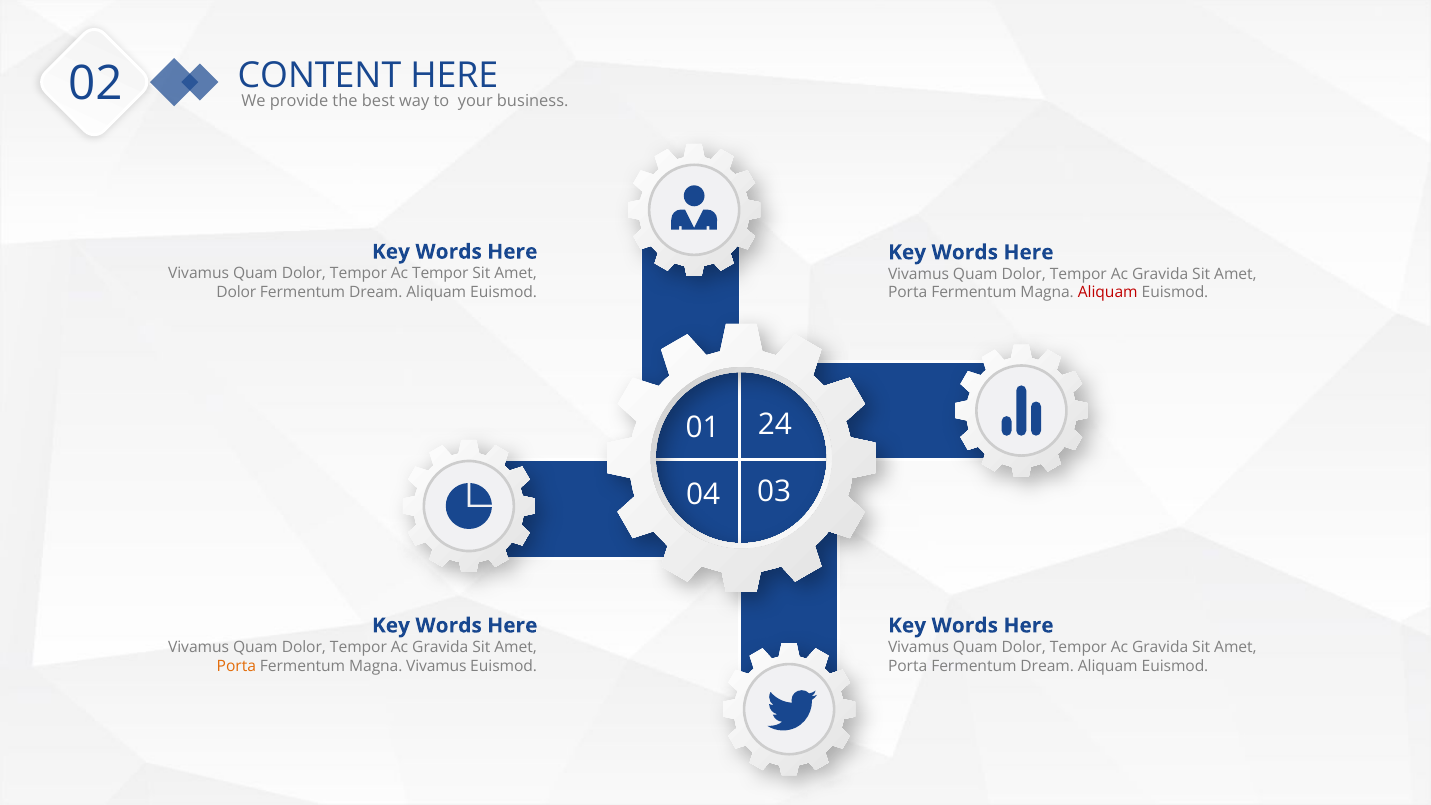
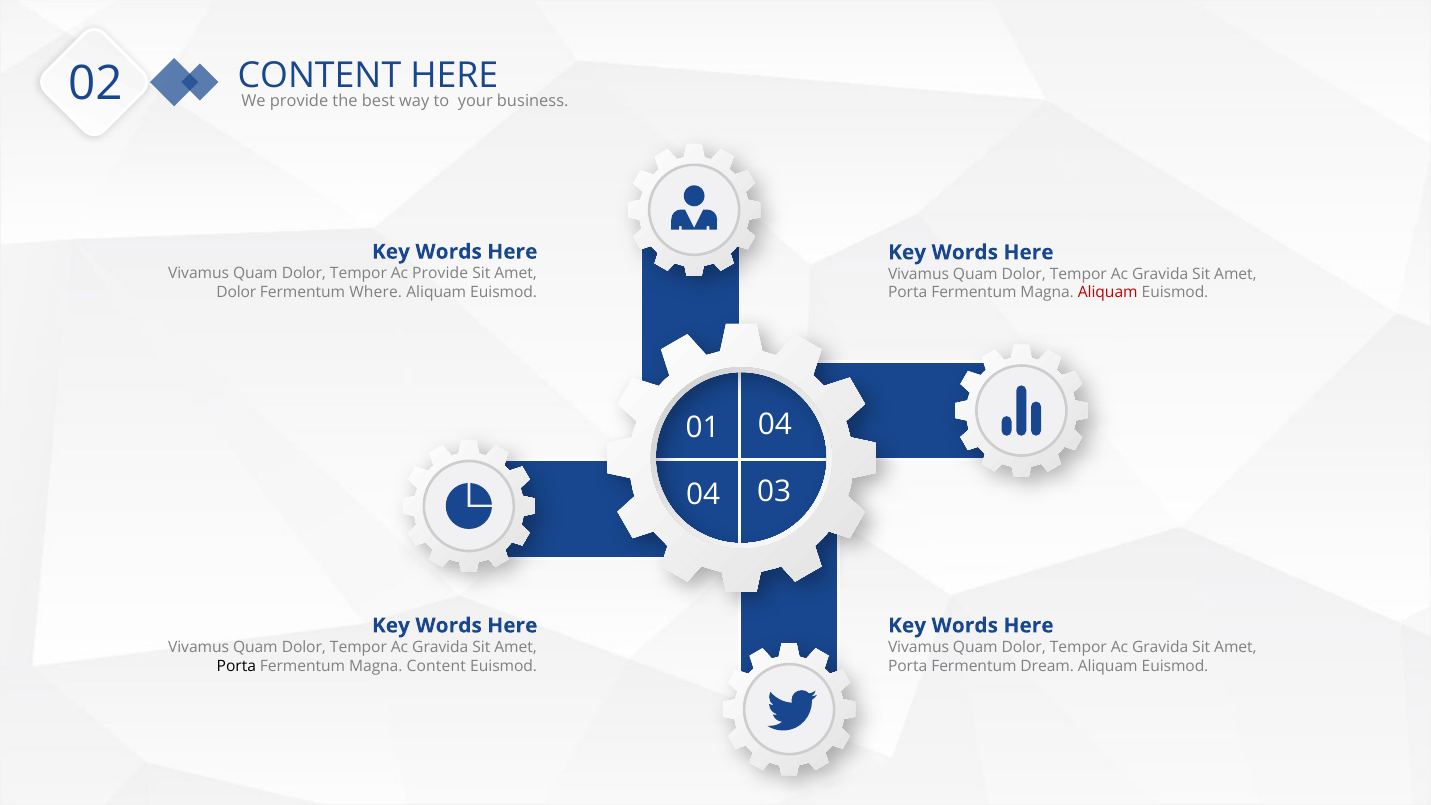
Ac Tempor: Tempor -> Provide
Dream at (376, 292): Dream -> Where
01 24: 24 -> 04
Porta at (236, 666) colour: orange -> black
Magna Vivamus: Vivamus -> Content
